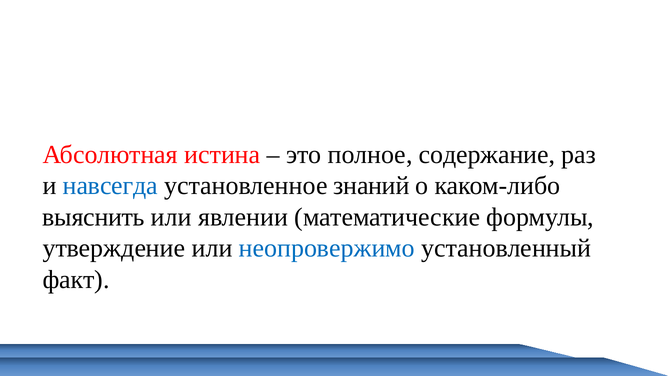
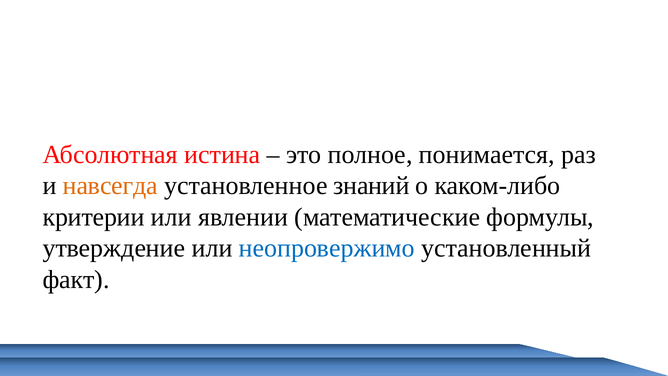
содержание: содержание -> понимается
навсегда colour: blue -> orange
выяснить: выяснить -> критерии
